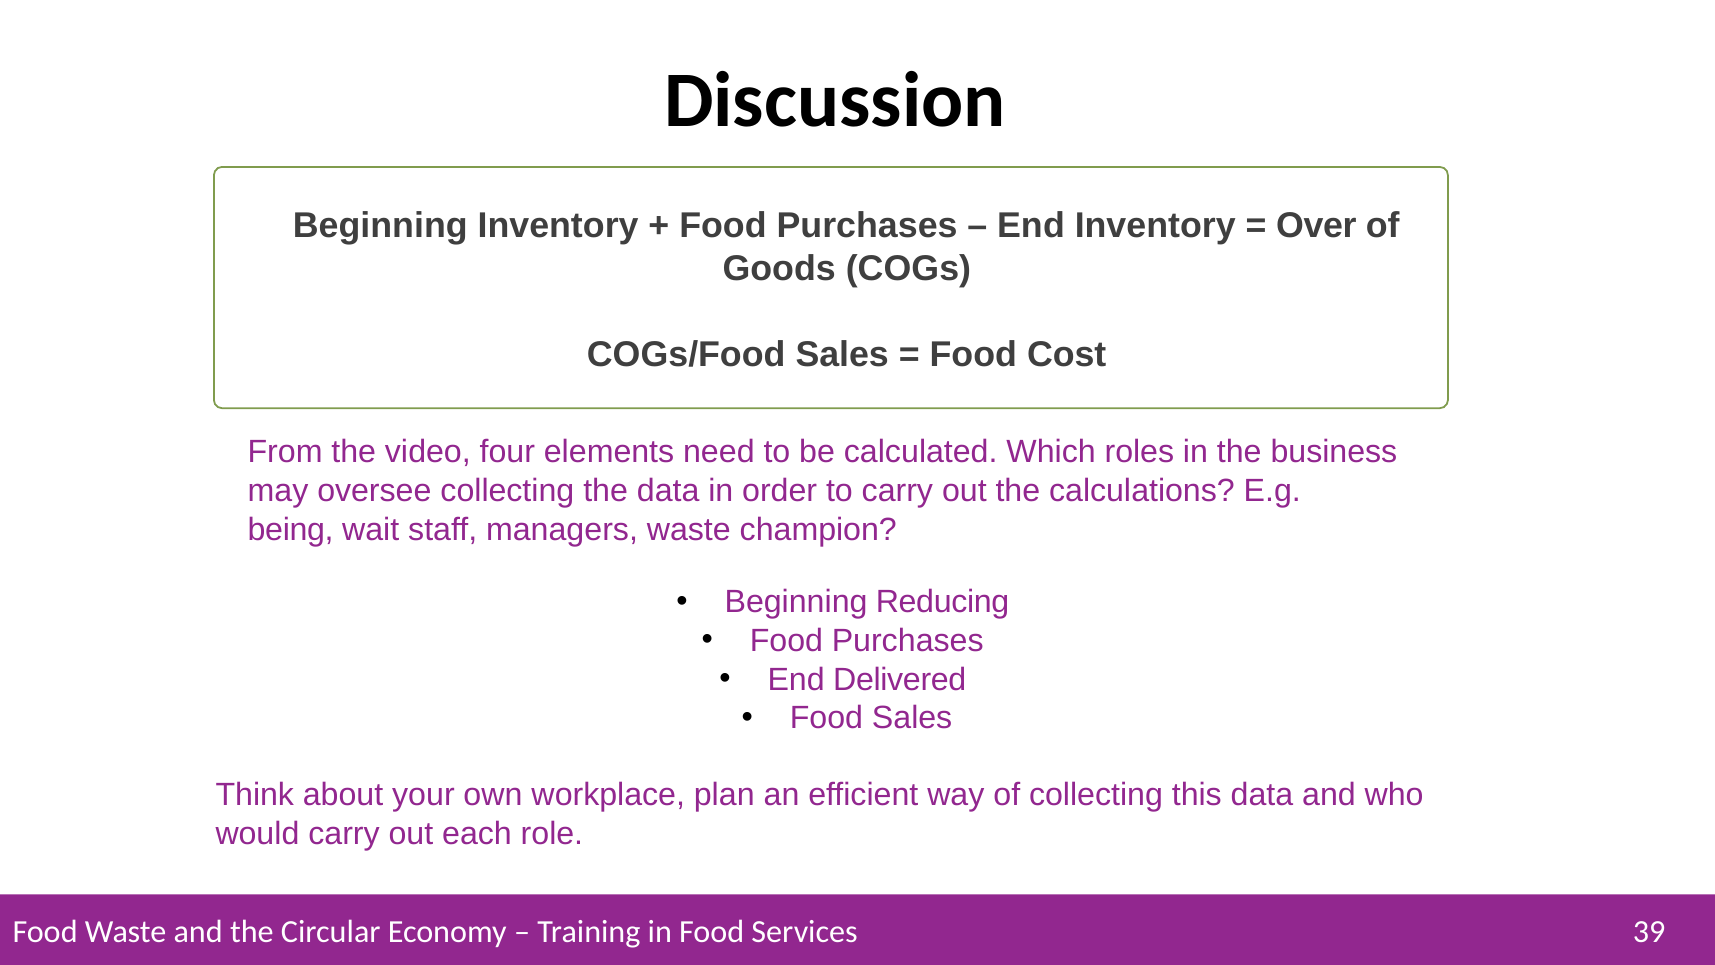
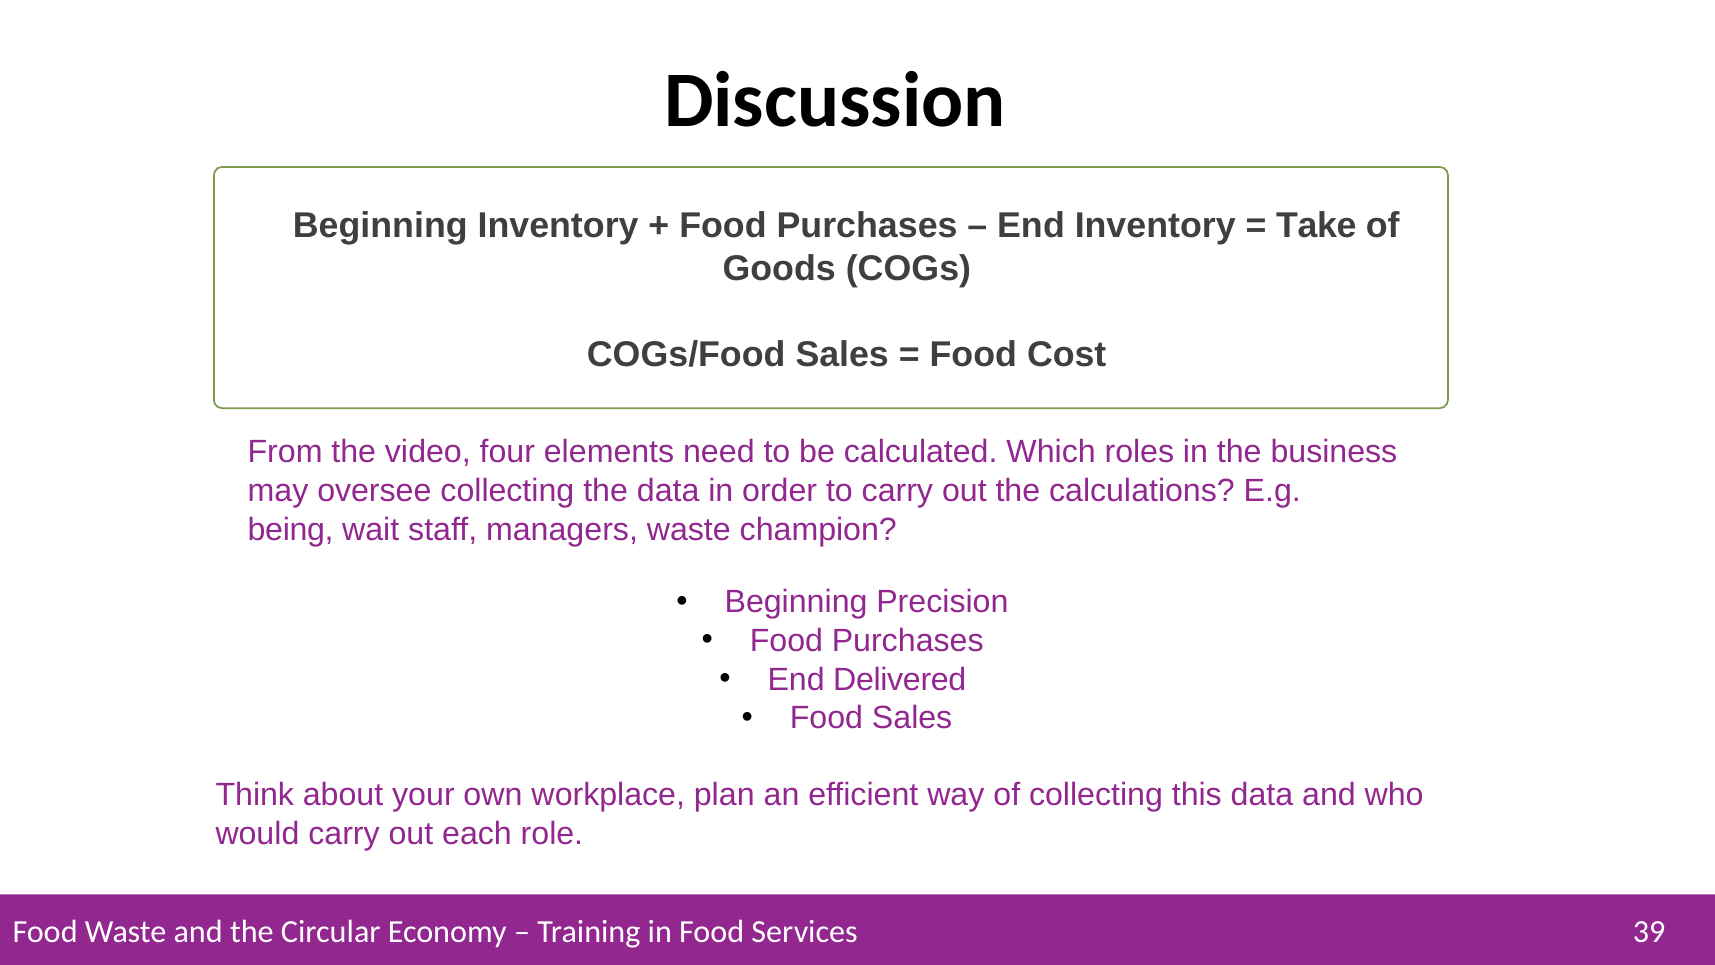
Over: Over -> Take
Reducing: Reducing -> Precision
